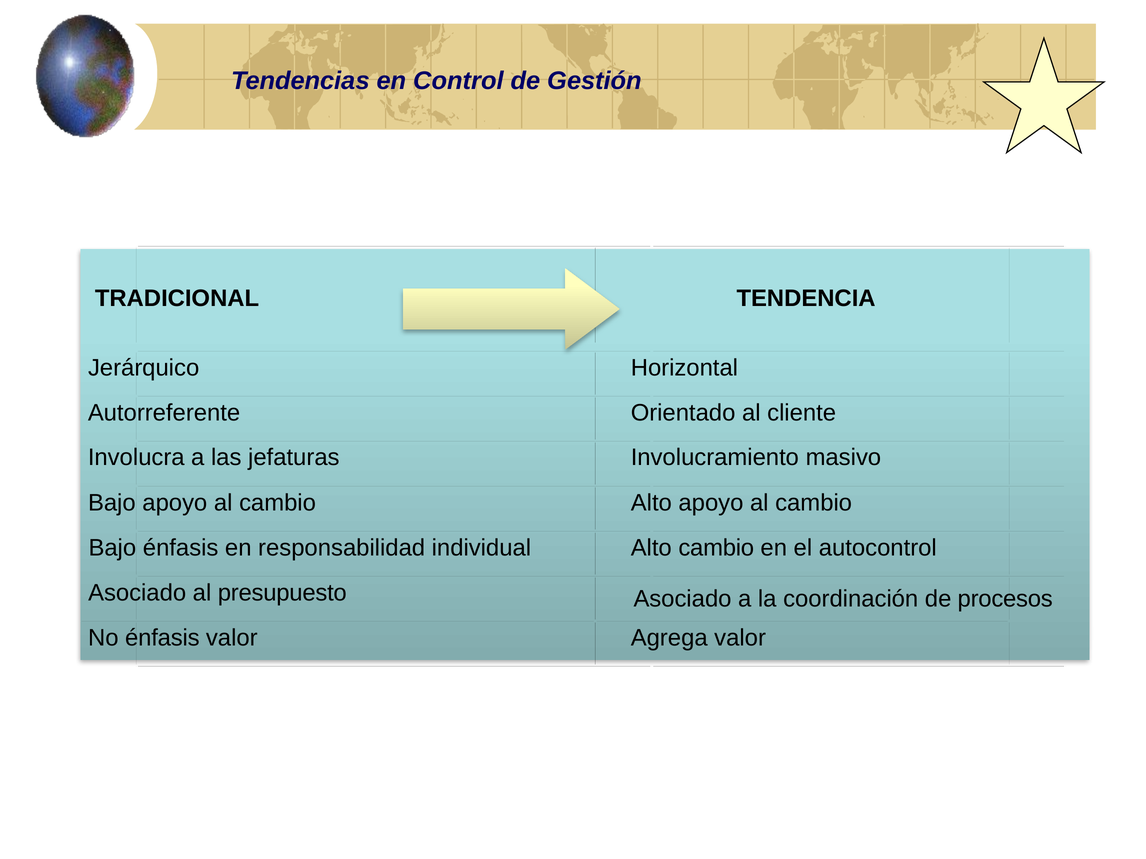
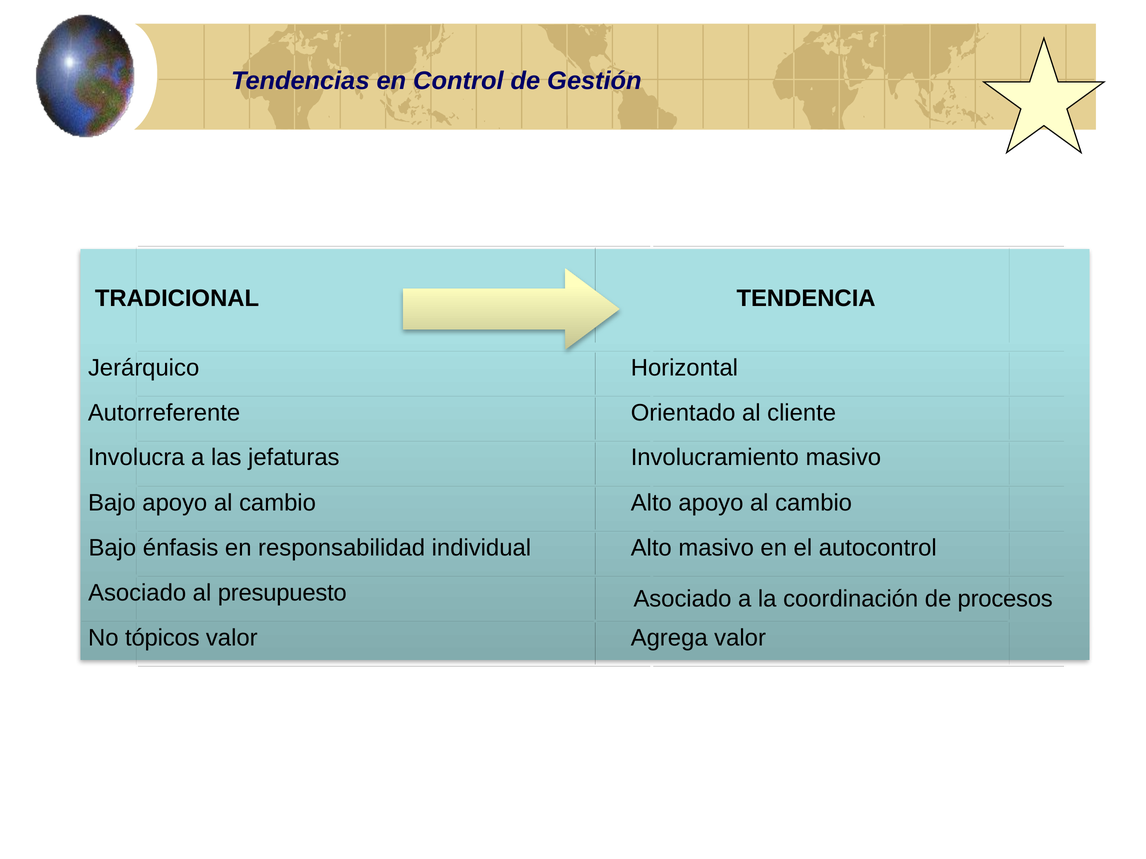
Alto cambio: cambio -> masivo
No énfasis: énfasis -> tópicos
